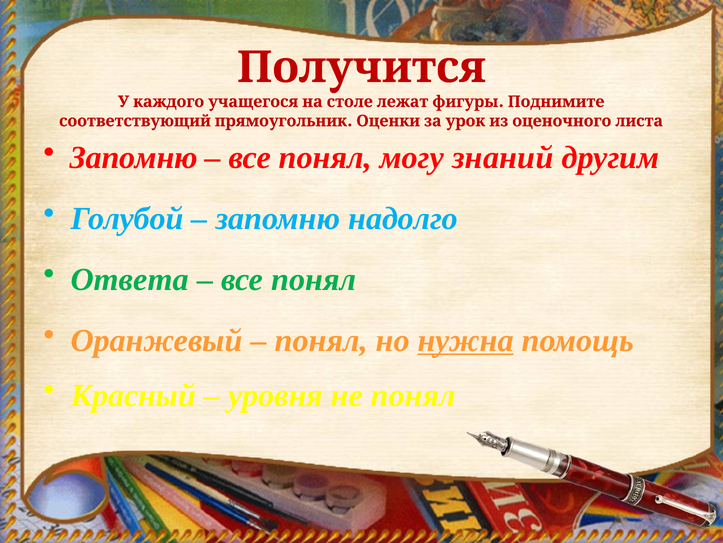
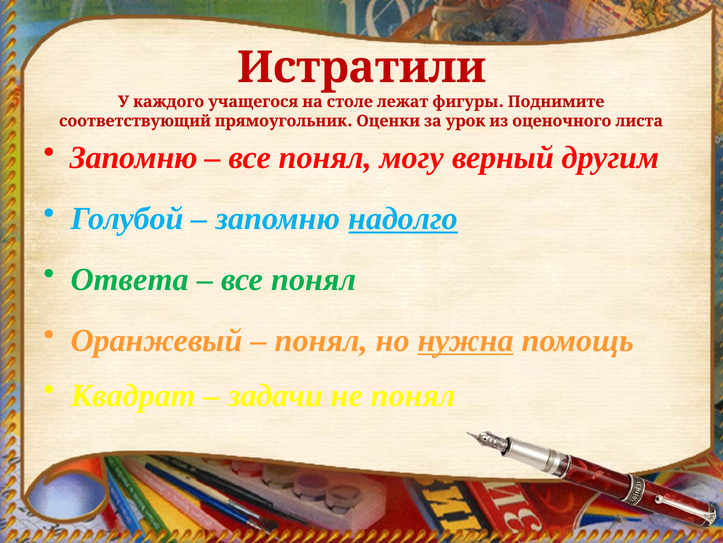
Получится: Получится -> Истратили
знаний: знаний -> верный
надолго underline: none -> present
Красный: Красный -> Квадрат
уровня: уровня -> задачи
